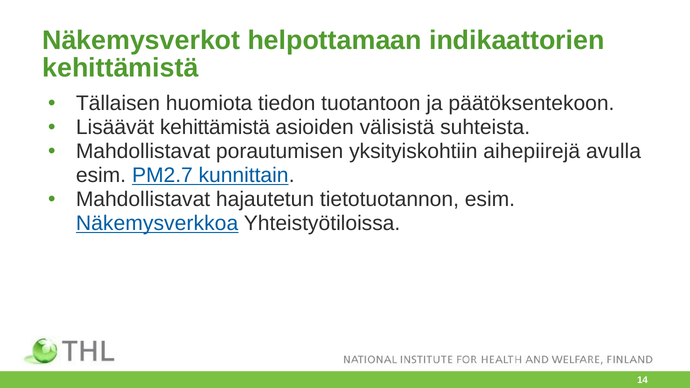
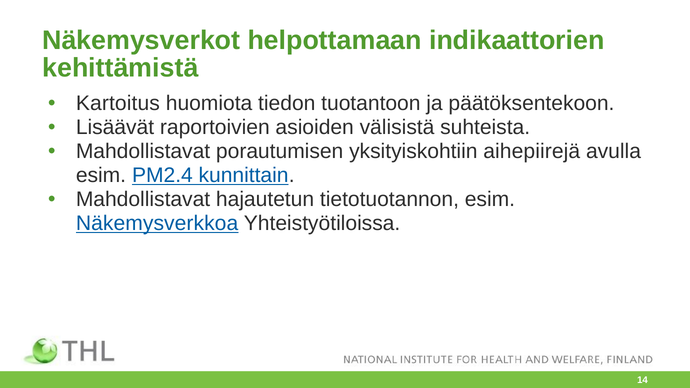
Tällaisen: Tällaisen -> Kartoitus
Lisäävät kehittämistä: kehittämistä -> raportoivien
PM2.7: PM2.7 -> PM2.4
